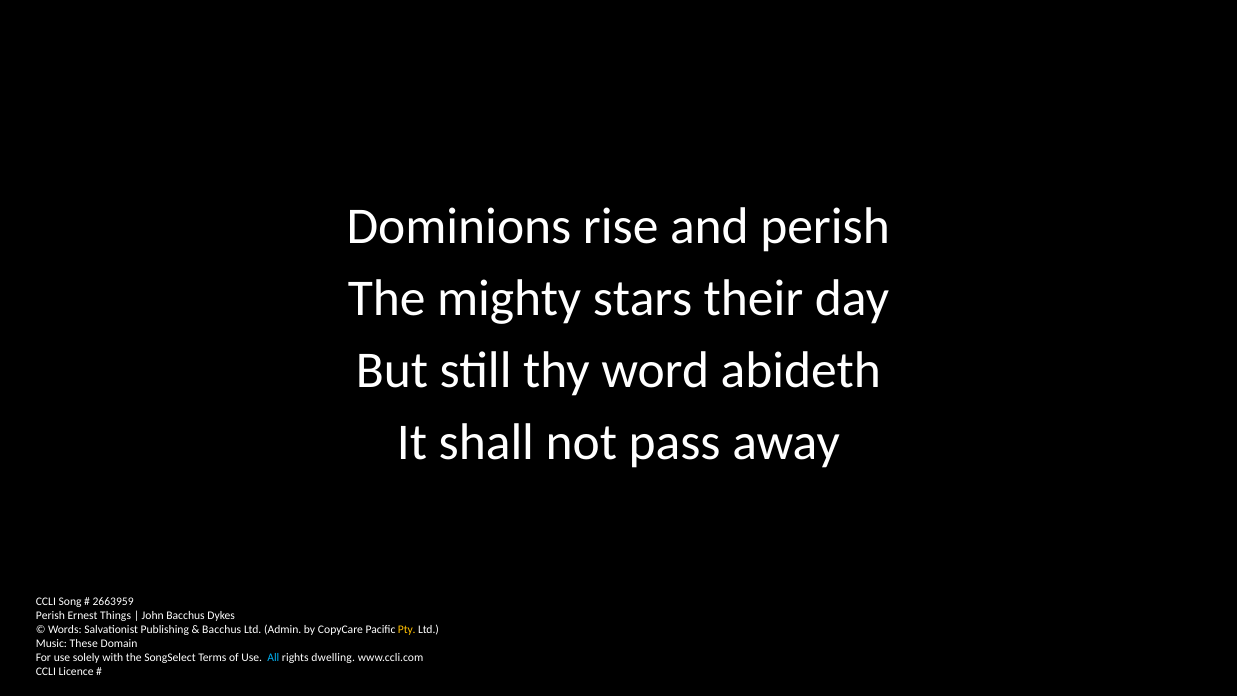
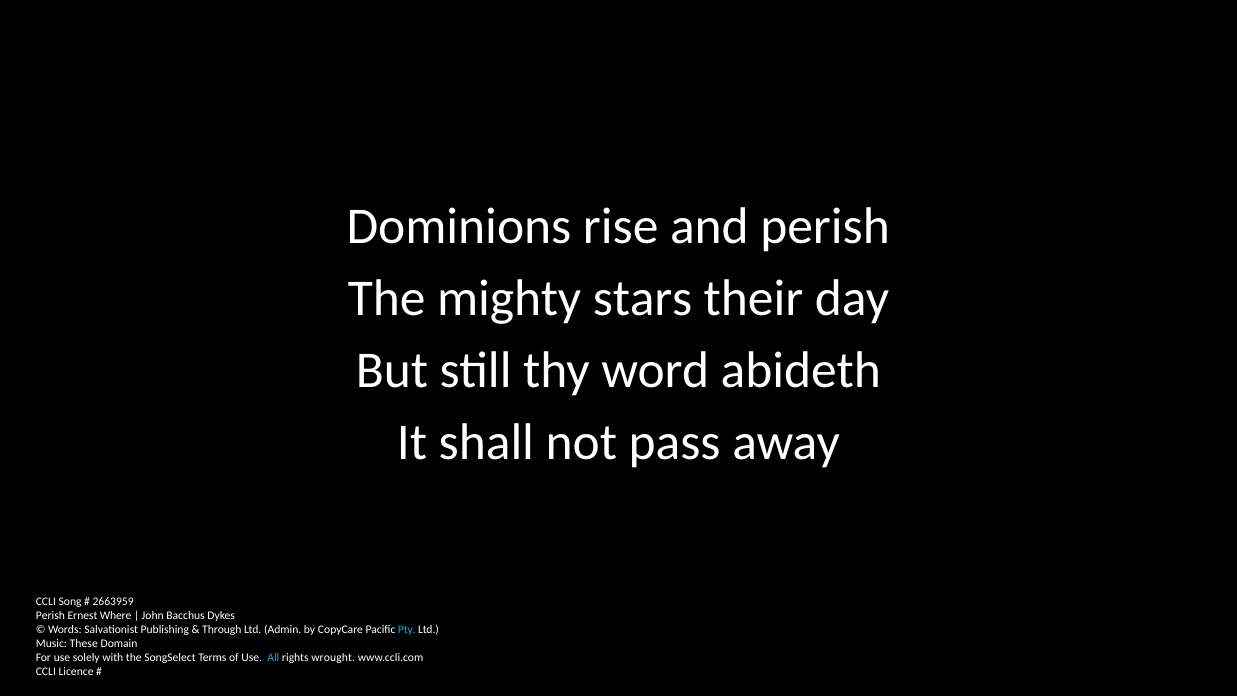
Things: Things -> Where
Bacchus at (222, 629): Bacchus -> Through
Pty colour: yellow -> light blue
dwelling: dwelling -> wrought
